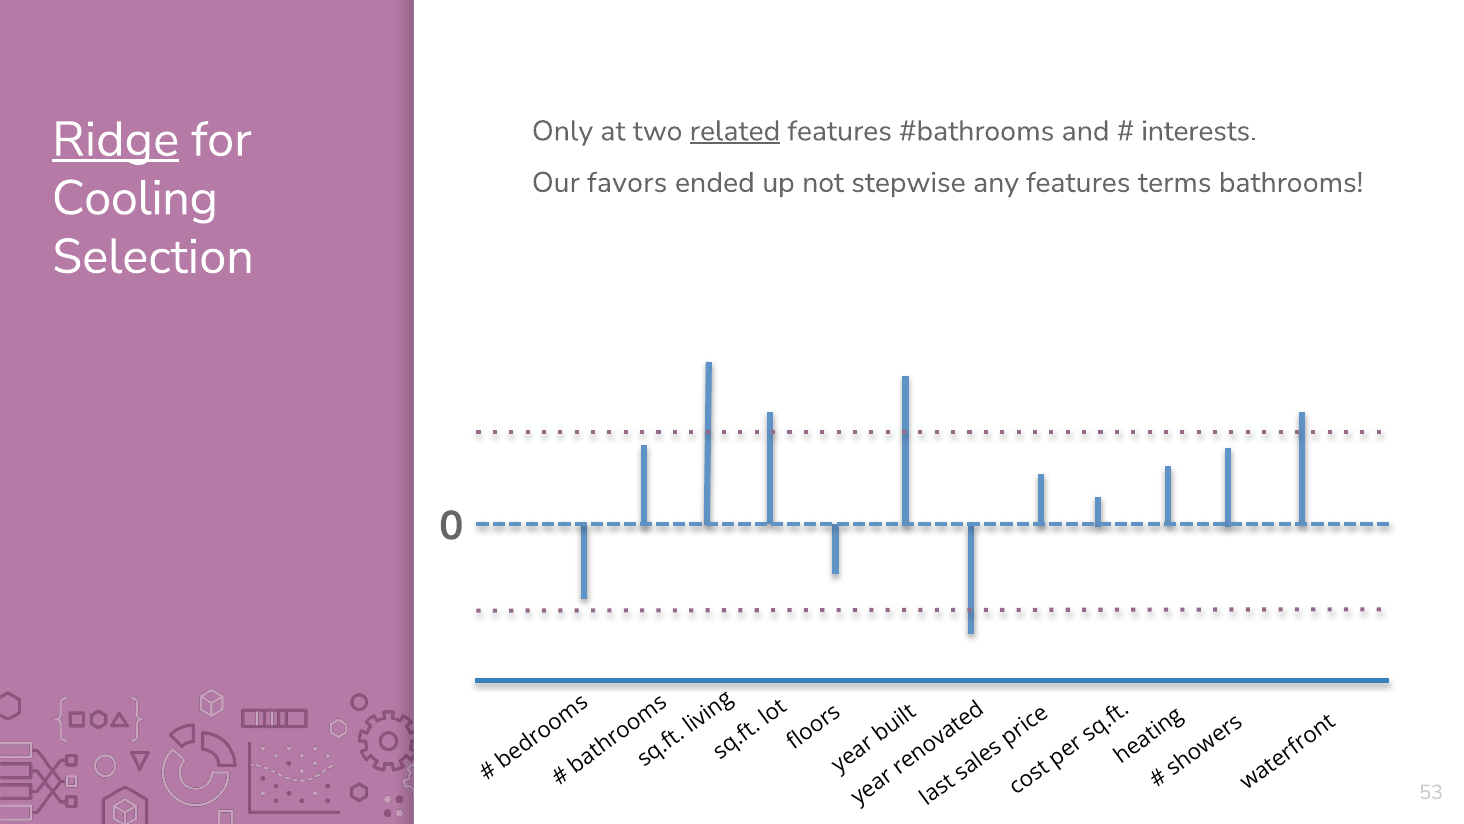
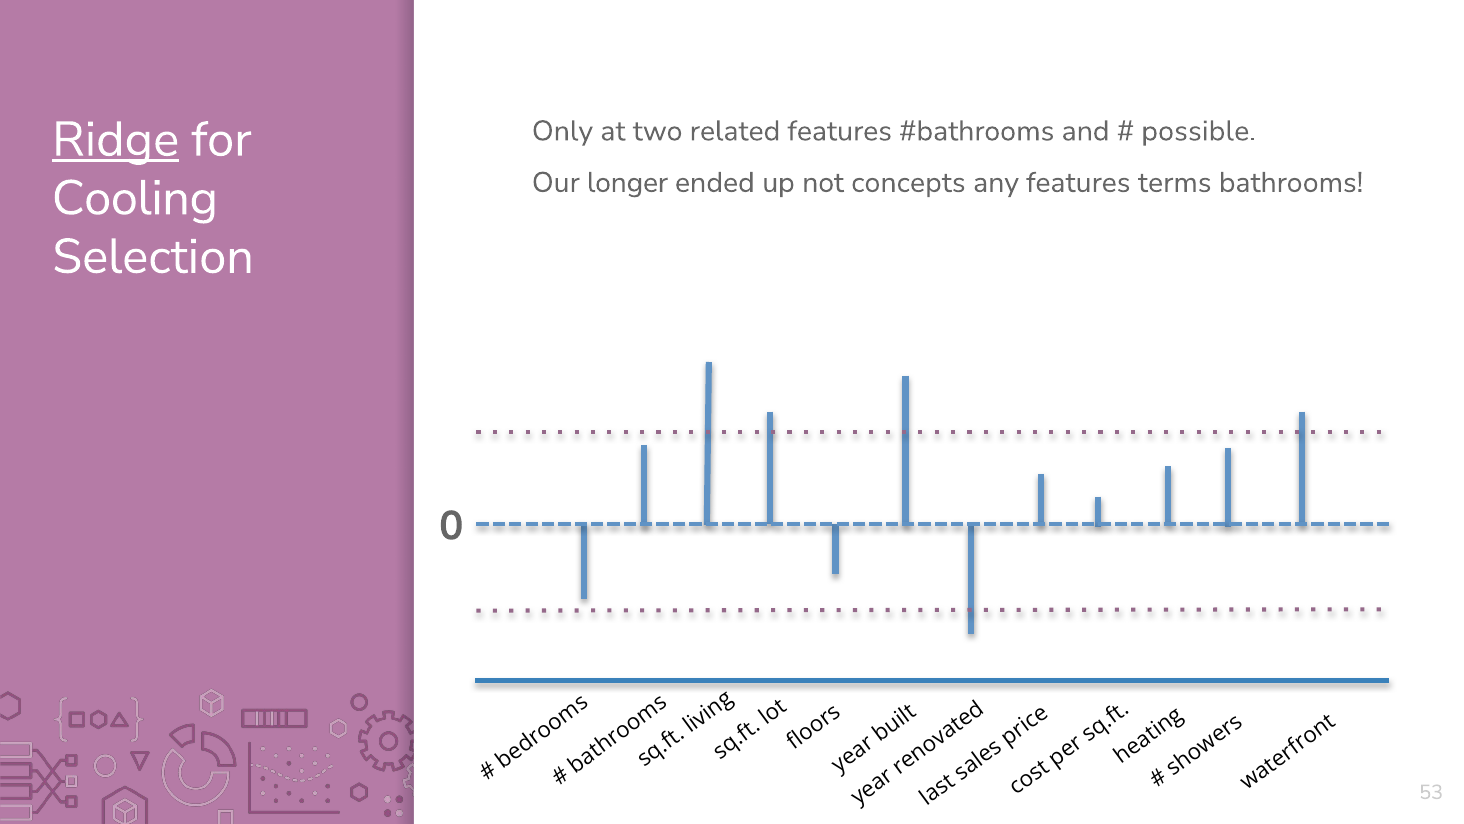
related underline: present -> none
interests: interests -> possible
favors: favors -> longer
stepwise: stepwise -> concepts
